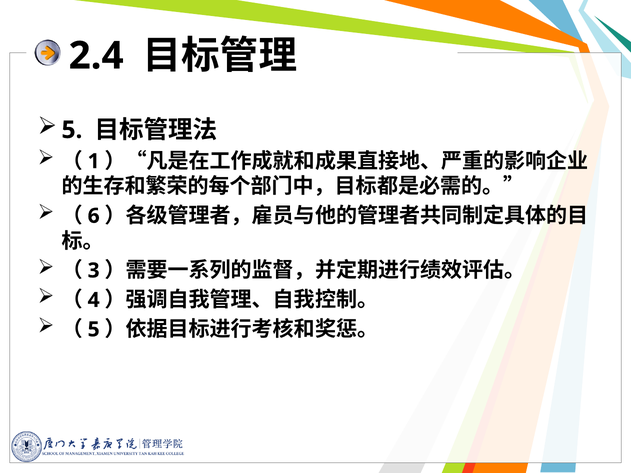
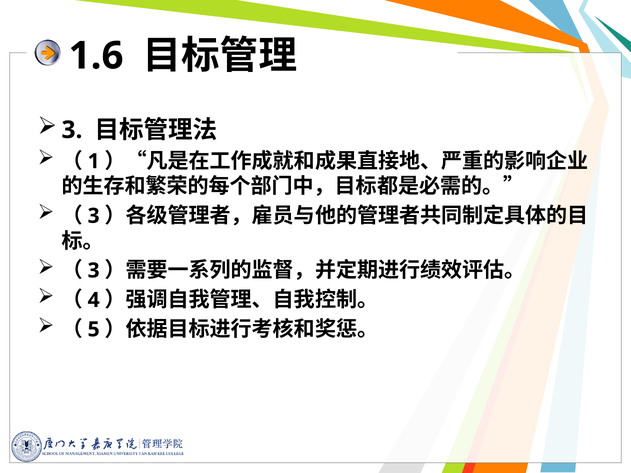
2.4: 2.4 -> 1.6
5 at (72, 130): 5 -> 3
6 at (94, 216): 6 -> 3
